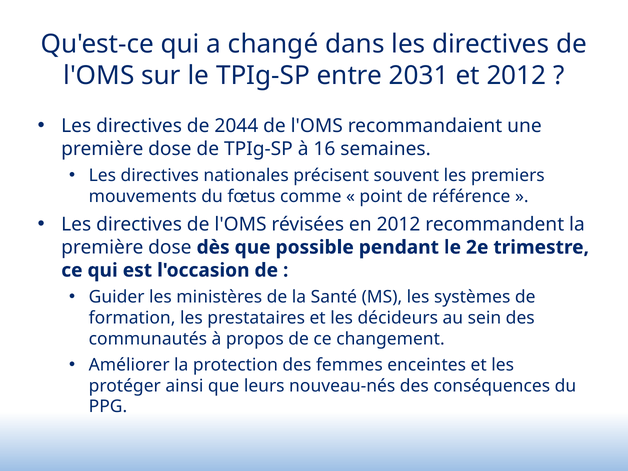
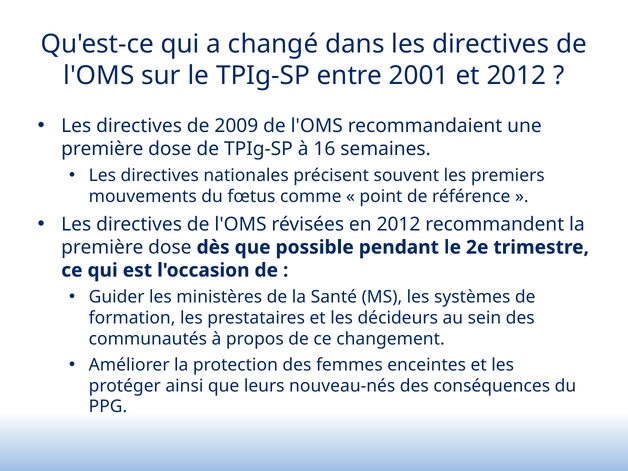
2031: 2031 -> 2001
2044: 2044 -> 2009
